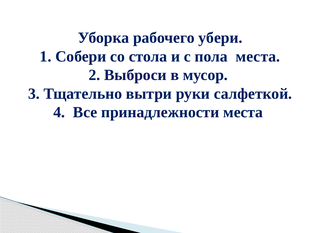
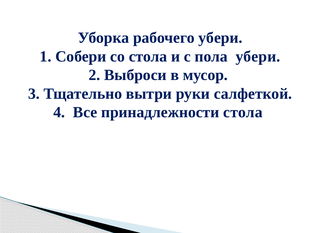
пола места: места -> убери
принадлежности места: места -> стола
